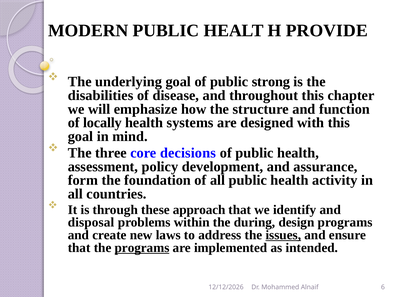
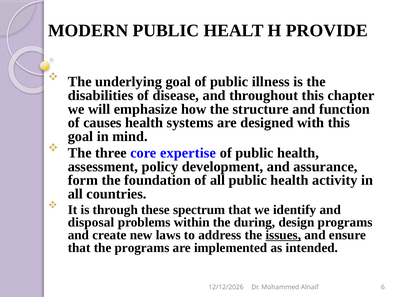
strong: strong -> illness
locally: locally -> causes
decisions: decisions -> expertise
approach: approach -> spectrum
programs at (142, 248) underline: present -> none
